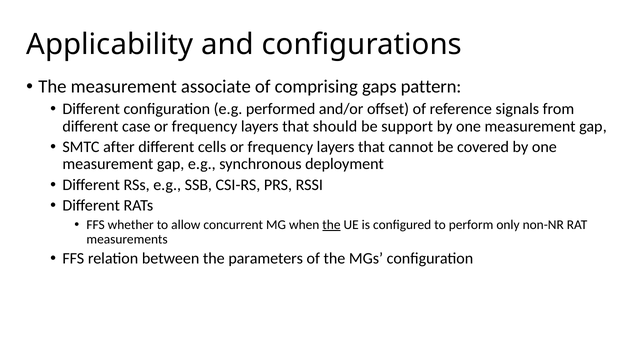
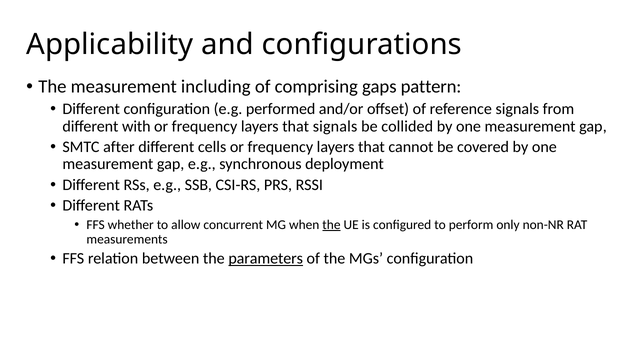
associate: associate -> including
case: case -> with
that should: should -> signals
support: support -> collided
parameters underline: none -> present
